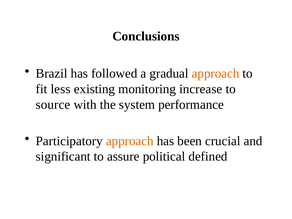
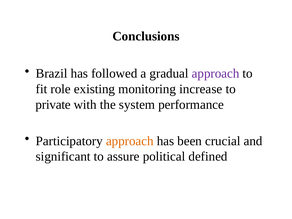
approach at (216, 73) colour: orange -> purple
less: less -> role
source: source -> private
